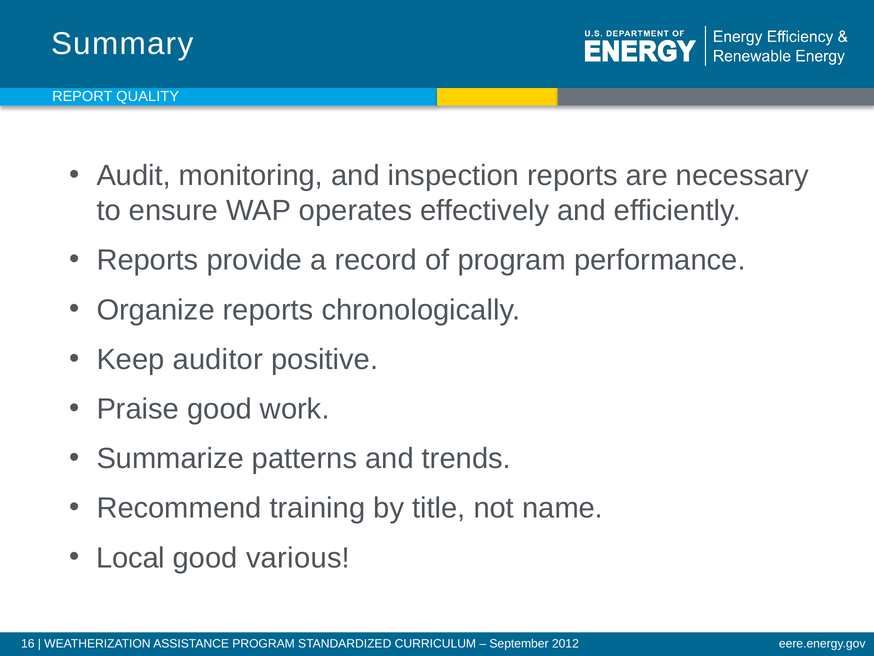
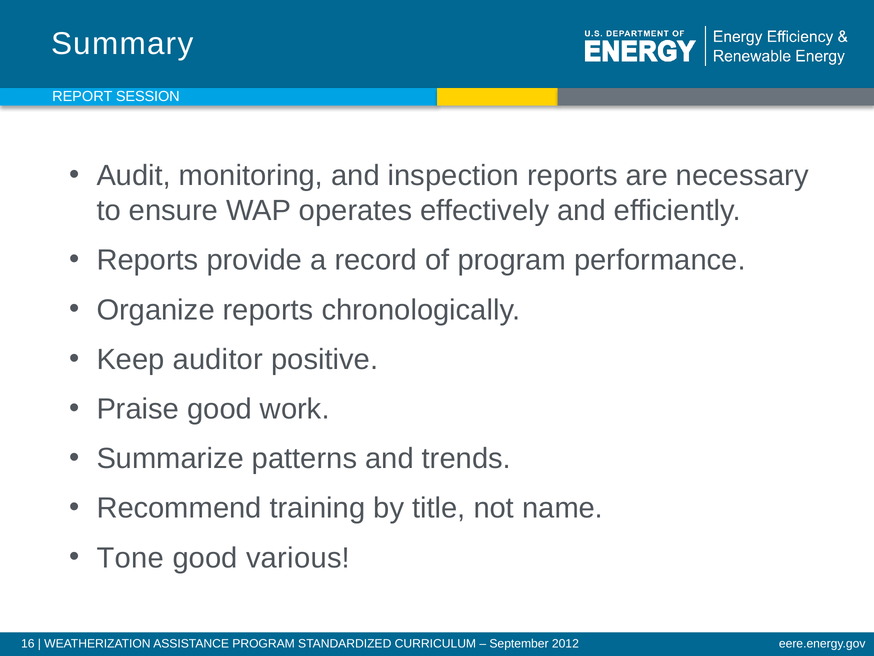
QUALITY: QUALITY -> SESSION
Local: Local -> Tone
